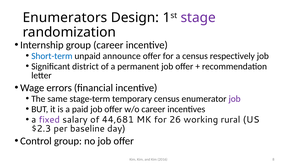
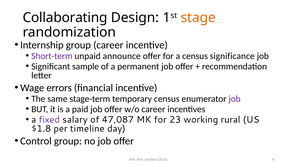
Enumerators: Enumerators -> Collaborating
stage colour: purple -> orange
Short-term colour: blue -> purple
respectively: respectively -> significance
district: district -> sample
44,681: 44,681 -> 47,087
26: 26 -> 23
$2.3: $2.3 -> $1.8
baseline: baseline -> timeline
